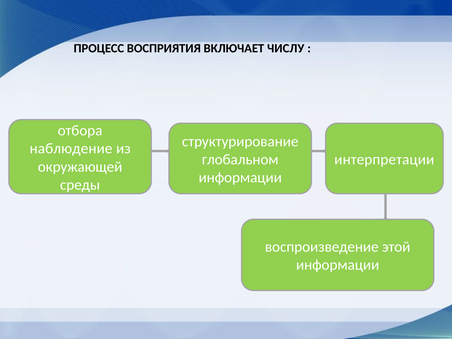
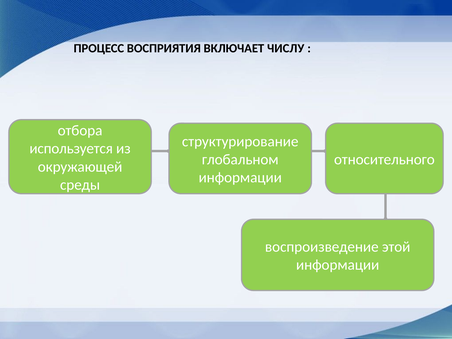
наблюдение: наблюдение -> используется
интерпретации: интерпретации -> относительного
